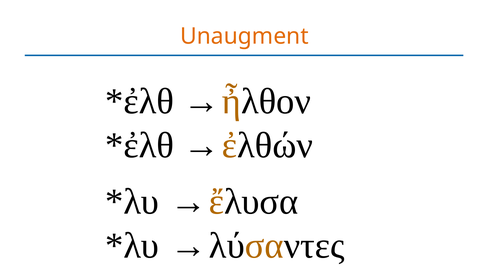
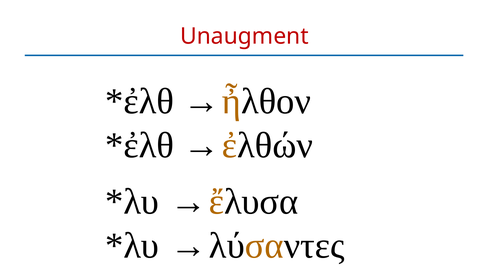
Unaugment colour: orange -> red
